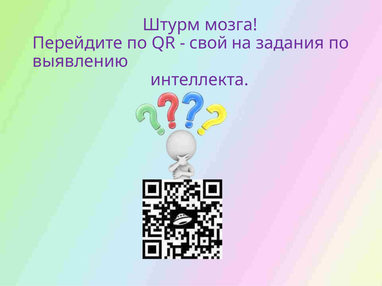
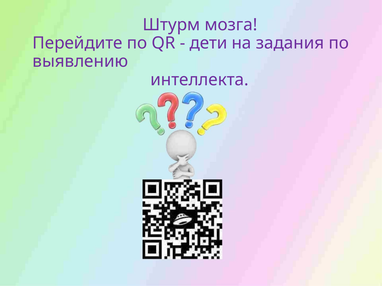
свой: свой -> дети
